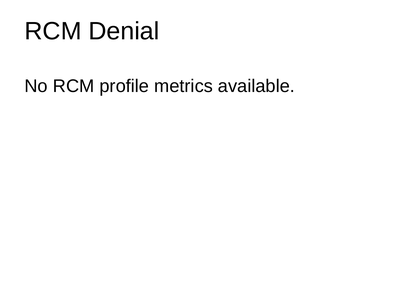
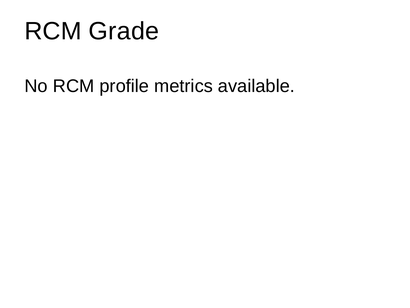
Denial: Denial -> Grade
